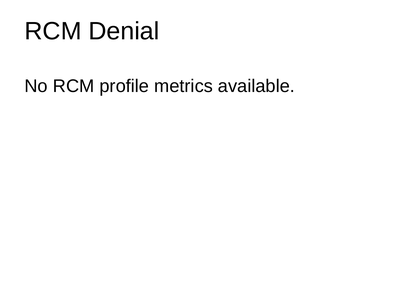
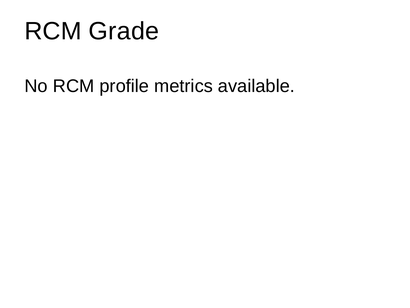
Denial: Denial -> Grade
